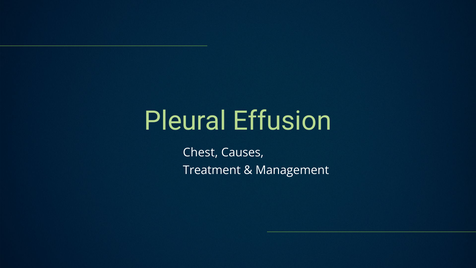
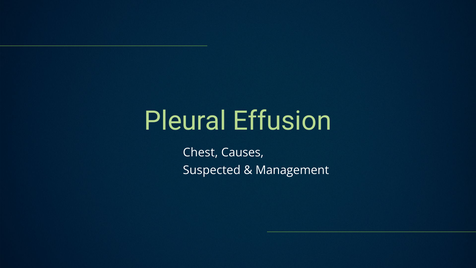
Treatment: Treatment -> Suspected
